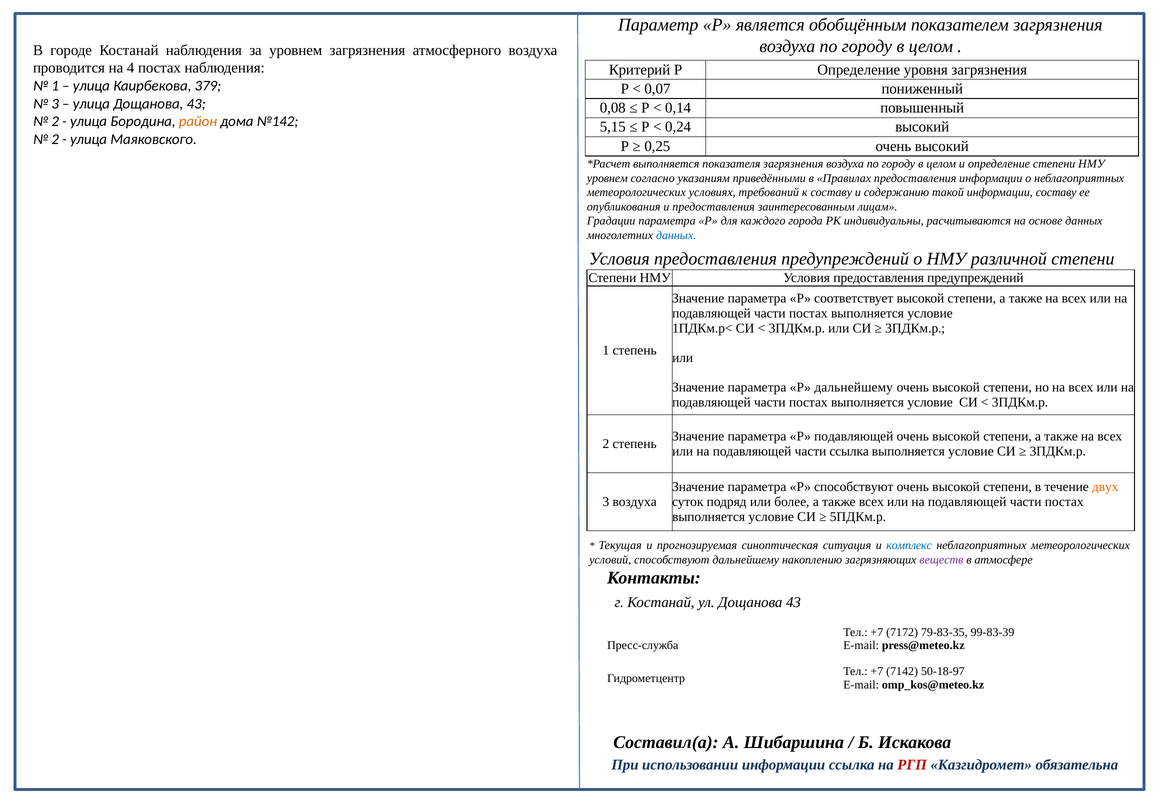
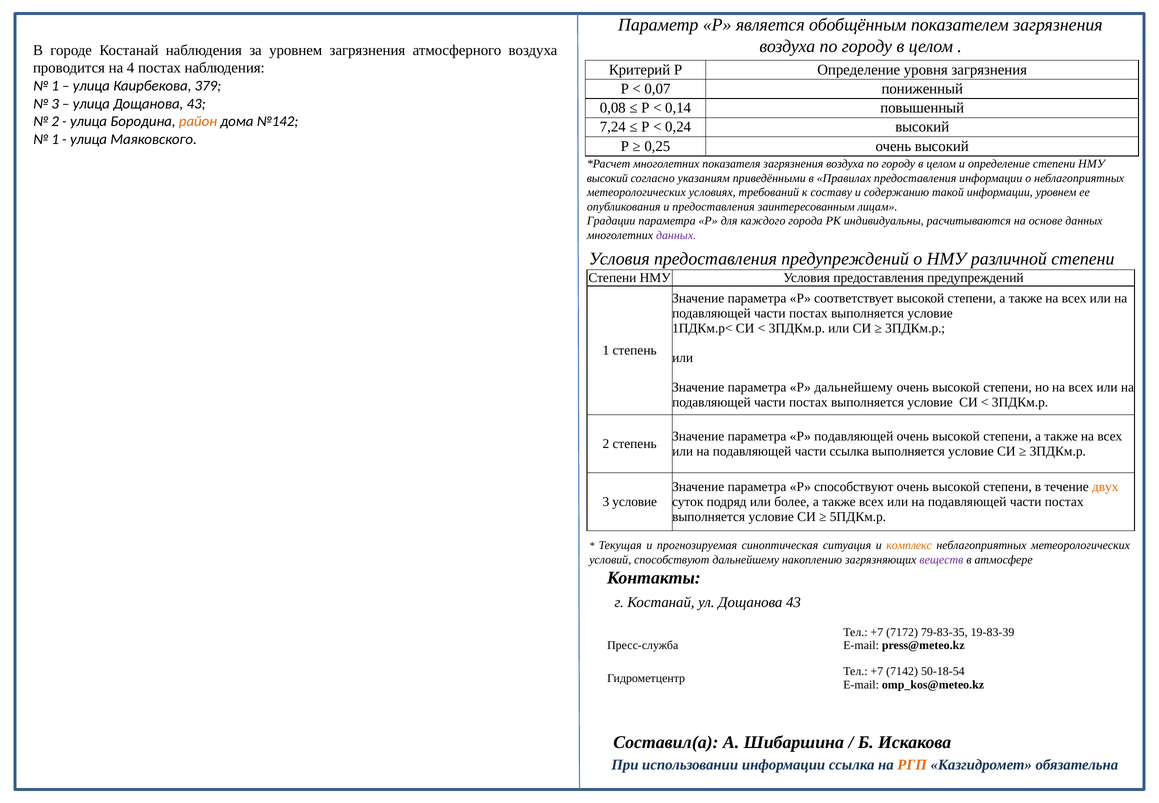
5,15: 5,15 -> 7,24
2 at (55, 139): 2 -> 1
выполняется at (666, 164): выполняется -> многолетних
уровнем at (607, 178): уровнем -> высокий
информации составу: составу -> уровнем
данных at (676, 235) colour: blue -> purple
3 воздуха: воздуха -> условие
комплекс colour: blue -> orange
99-83-39: 99-83-39 -> 19-83-39
50-18-97: 50-18-97 -> 50-18-54
РГП colour: red -> orange
